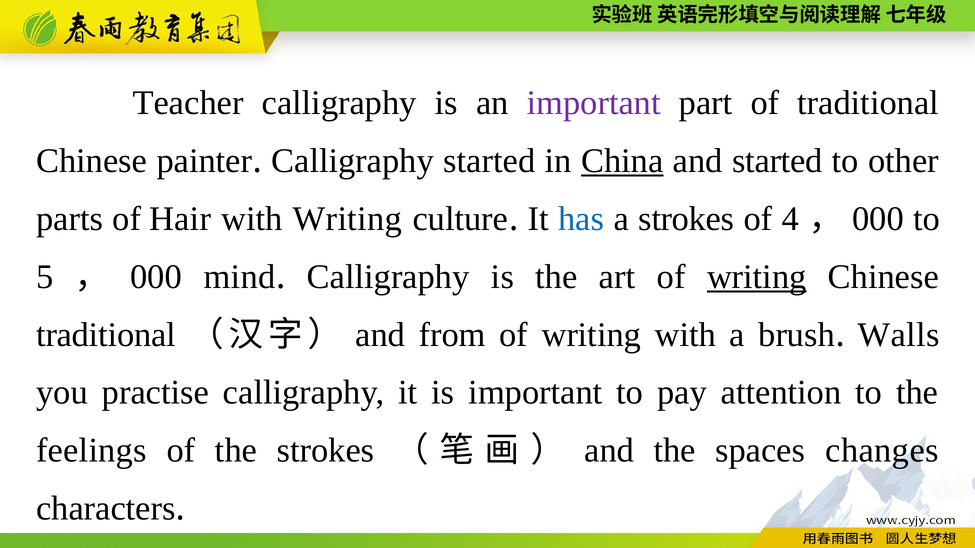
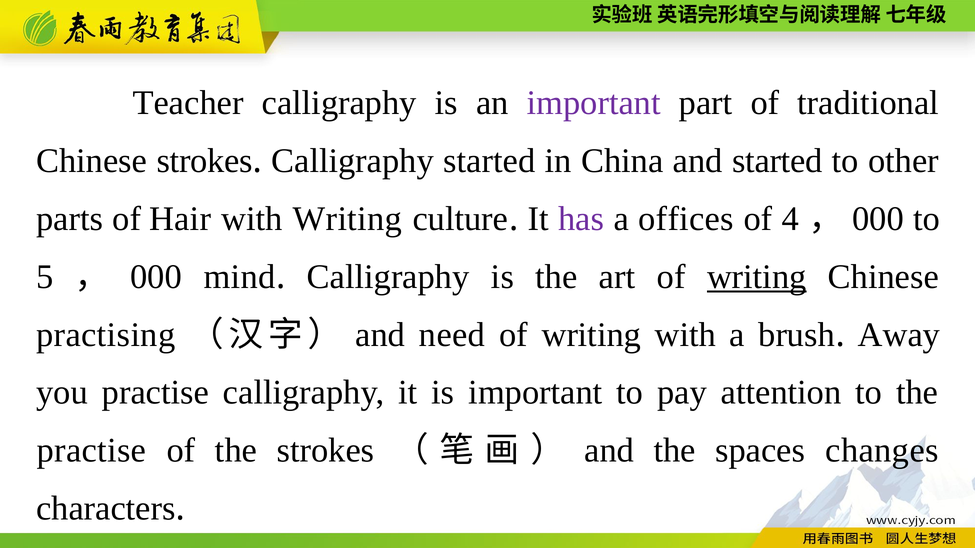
Chinese painter: painter -> strokes
China underline: present -> none
has colour: blue -> purple
a strokes: strokes -> offices
traditional at (106, 335): traditional -> practising
from: from -> need
Walls: Walls -> Away
feelings at (92, 451): feelings -> practise
